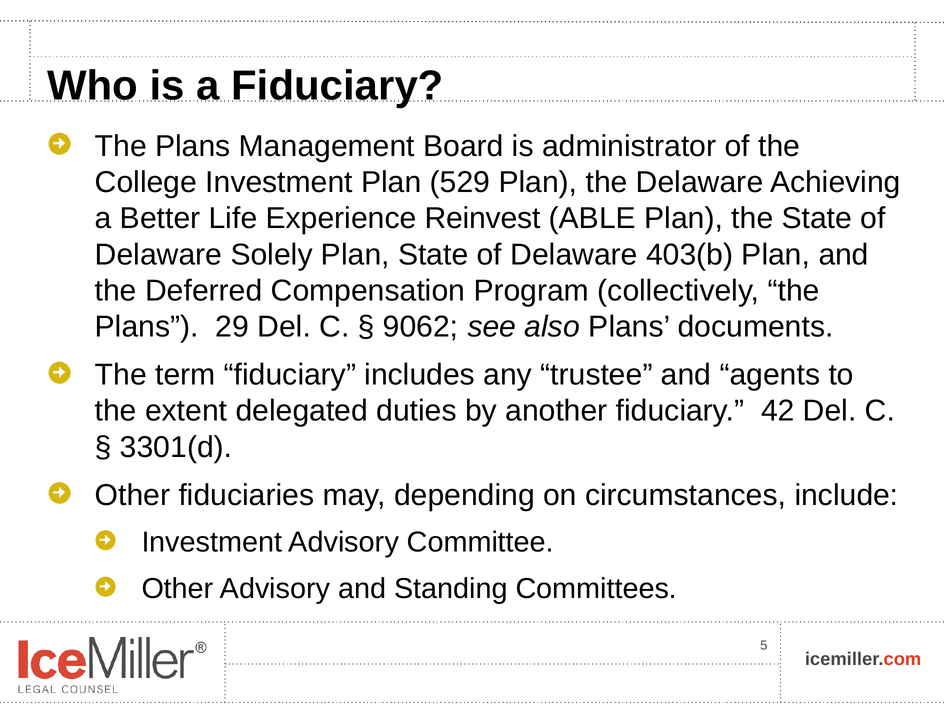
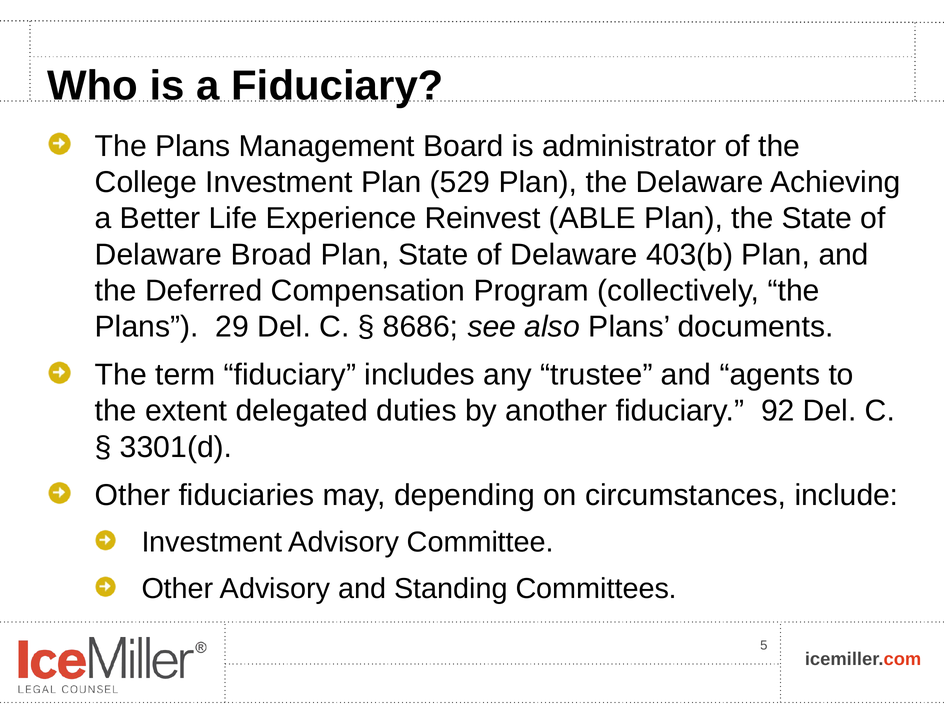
Solely: Solely -> Broad
9062: 9062 -> 8686
42: 42 -> 92
